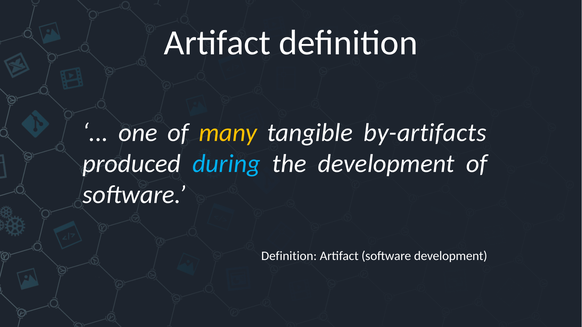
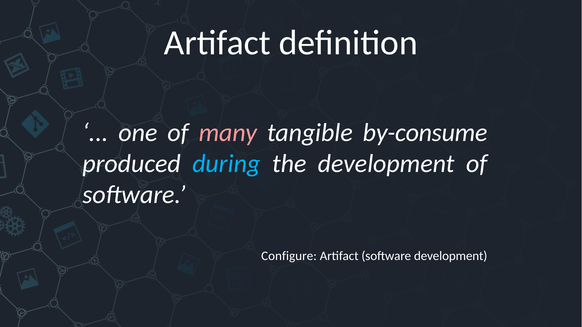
many colour: yellow -> pink
by-artifacts: by-artifacts -> by-consume
Definition at (289, 256): Definition -> Configure
